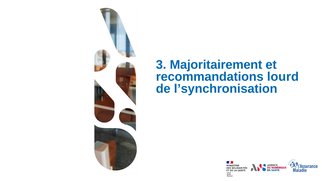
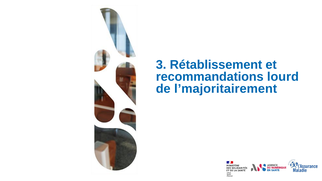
Majoritairement: Majoritairement -> Rétablissement
l’synchronisation: l’synchronisation -> l’majoritairement
